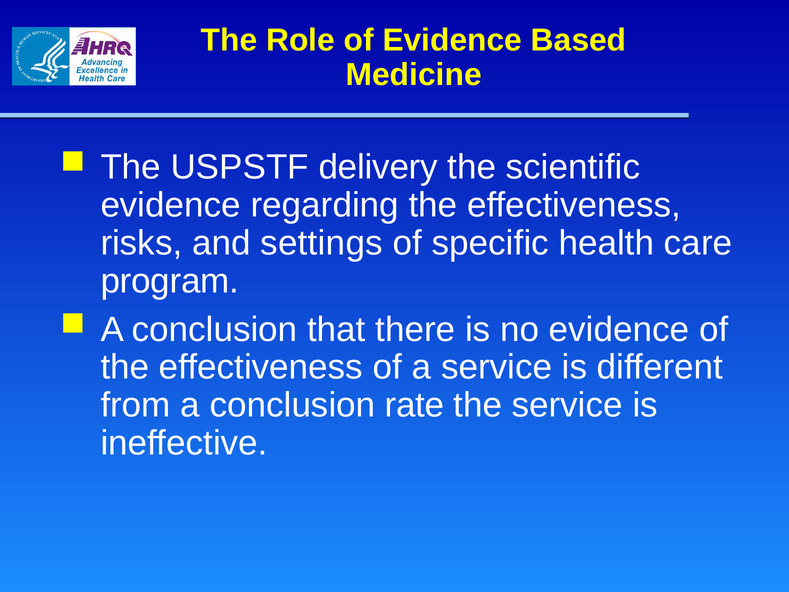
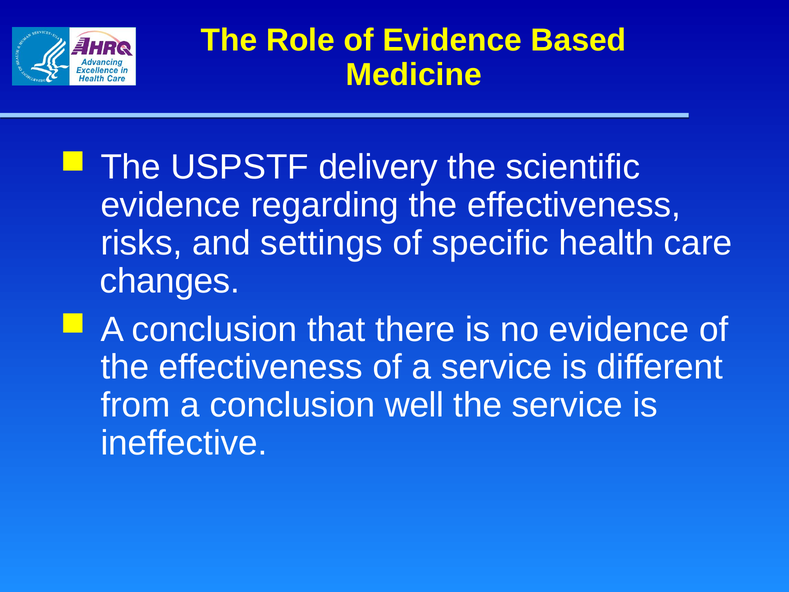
program: program -> changes
rate: rate -> well
